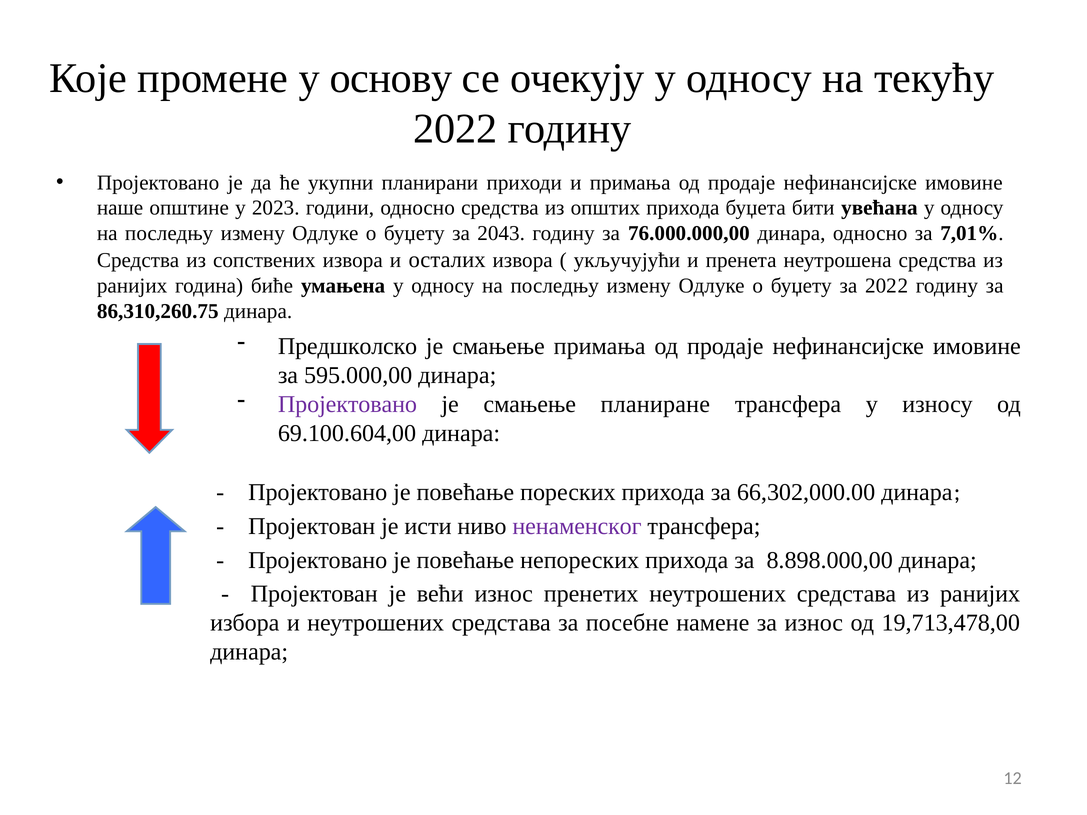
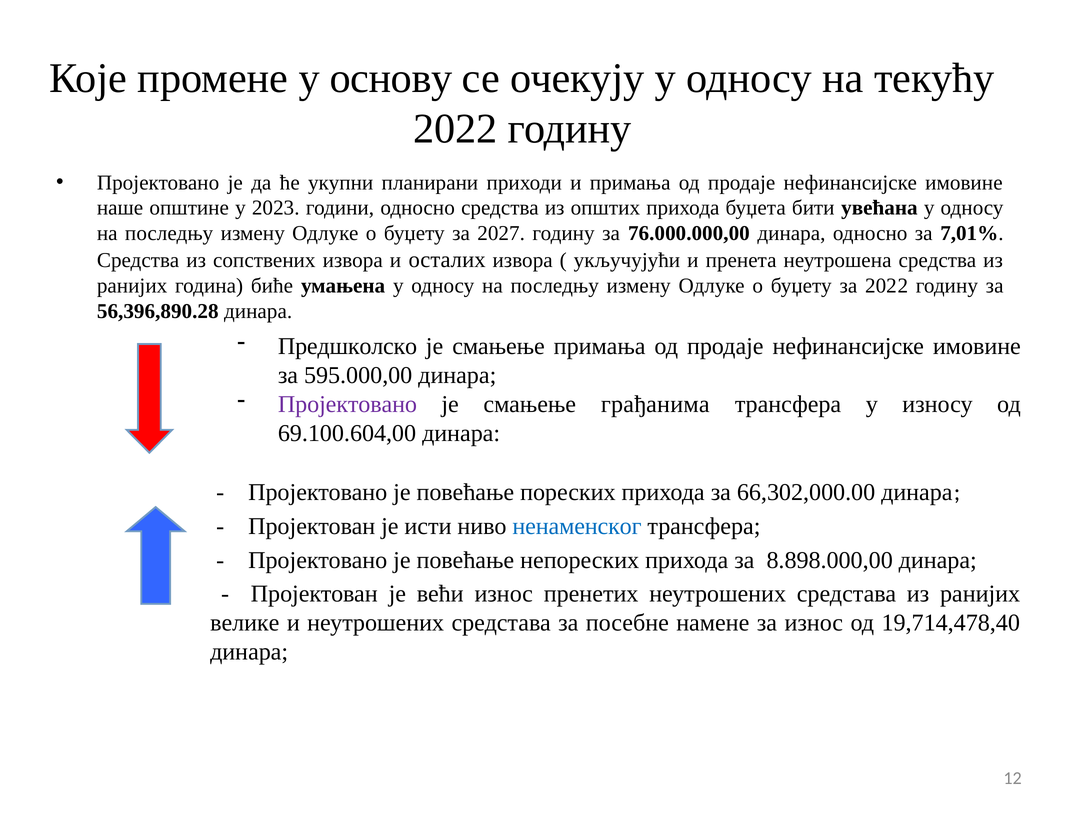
2043: 2043 -> 2027
86,310,260.75: 86,310,260.75 -> 56,396,890.28
планиране: планиране -> грађанима
ненаменског colour: purple -> blue
избора: избора -> велике
19,713,478,00: 19,713,478,00 -> 19,714,478,40
